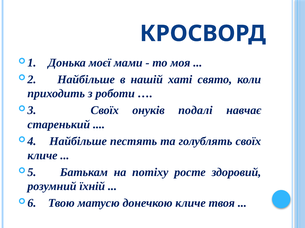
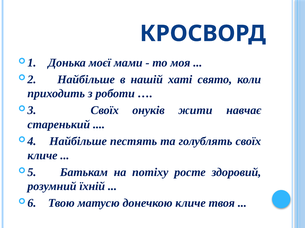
подалі: подалі -> жити
